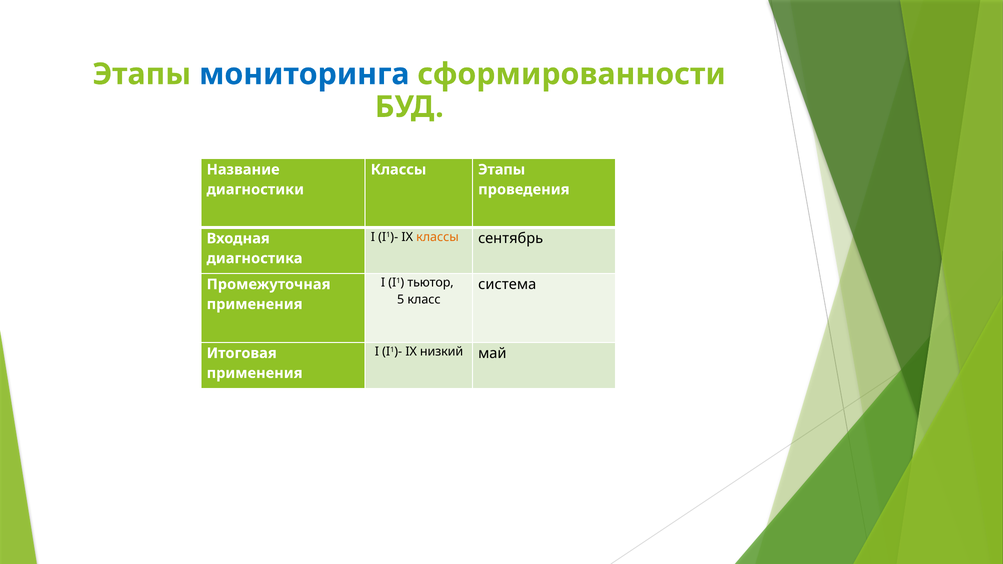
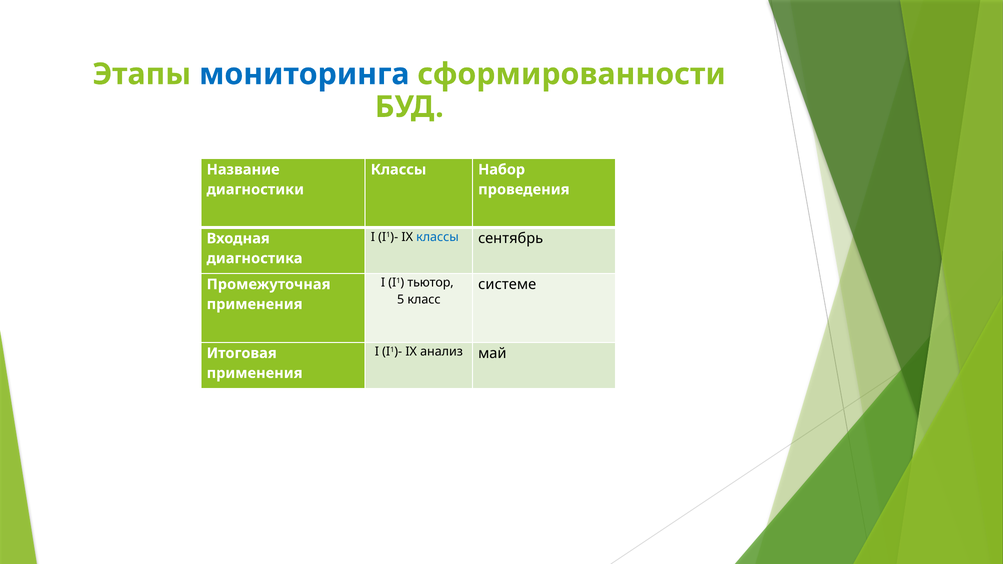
Классы Этапы: Этапы -> Набор
классы at (438, 237) colour: orange -> blue
система: система -> системе
низкий: низкий -> анализ
